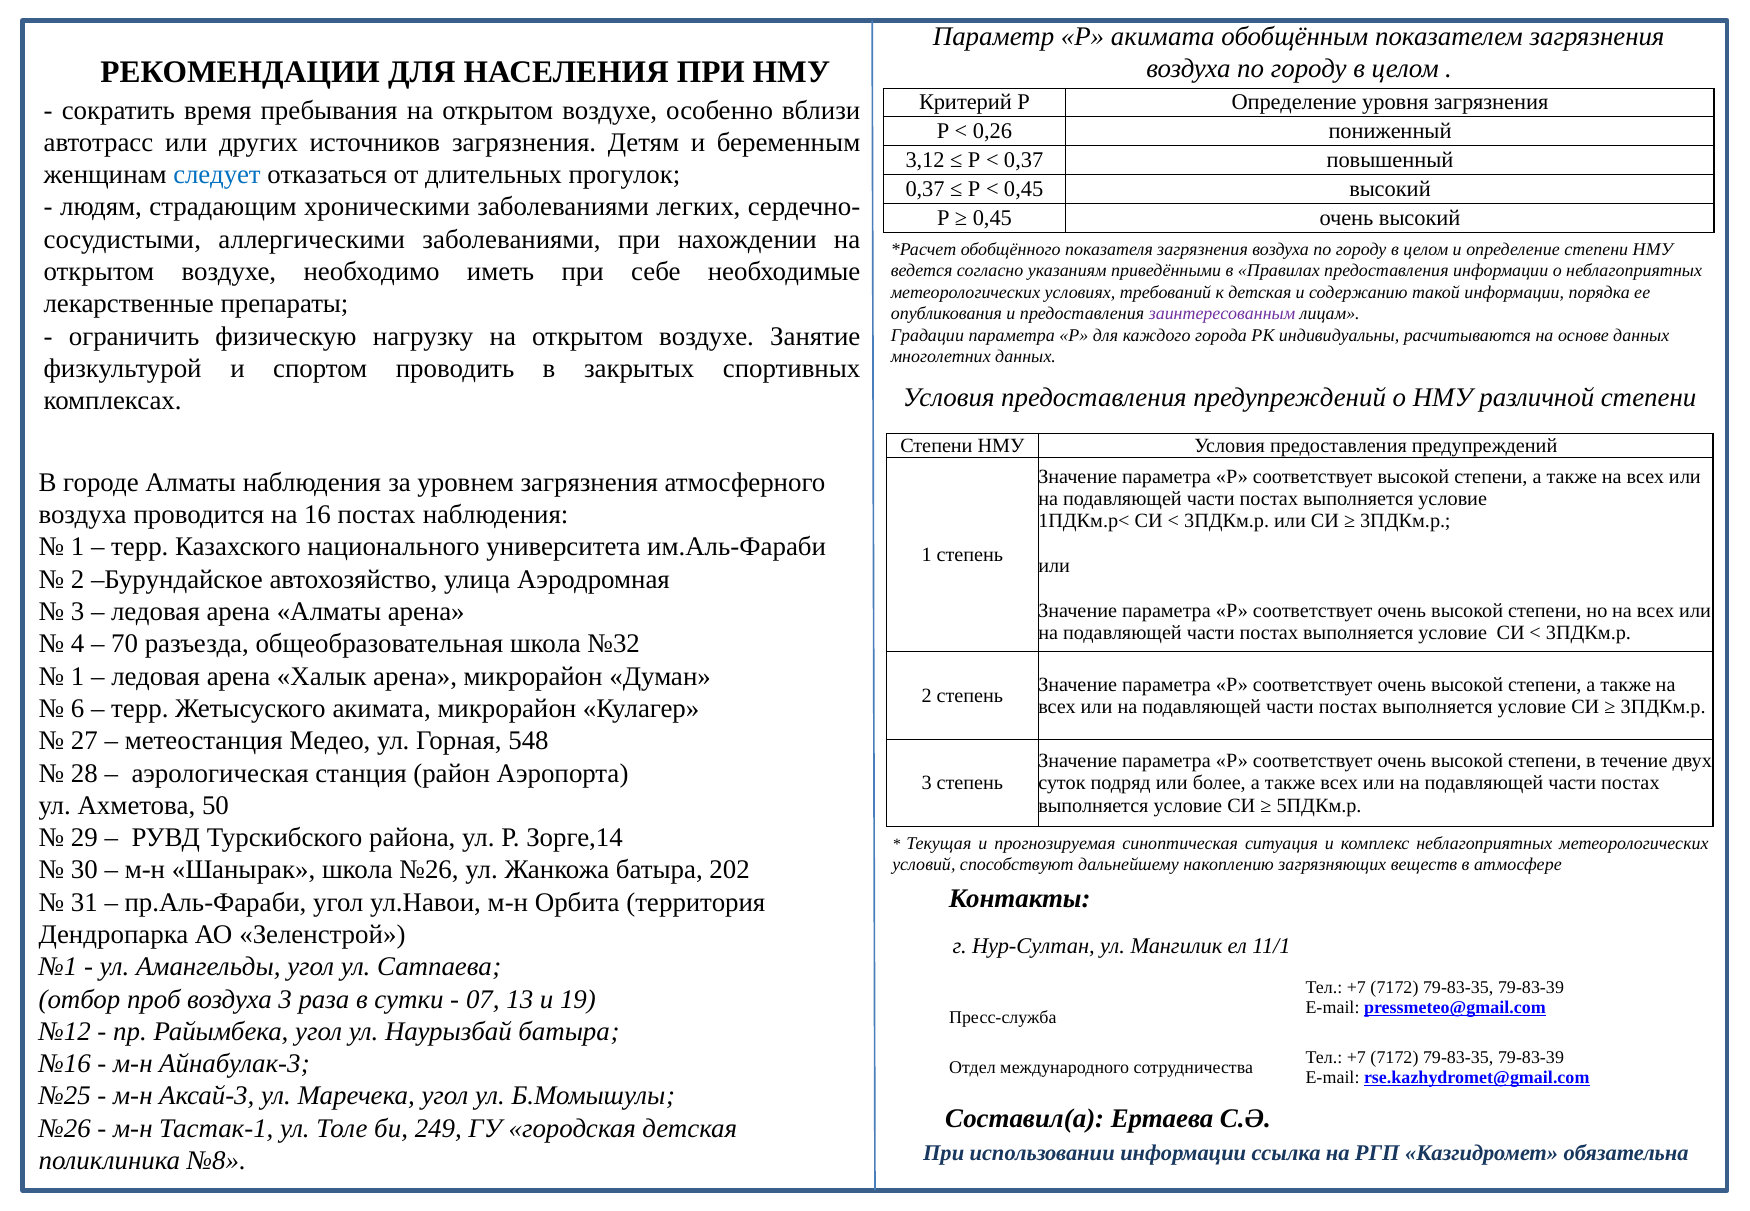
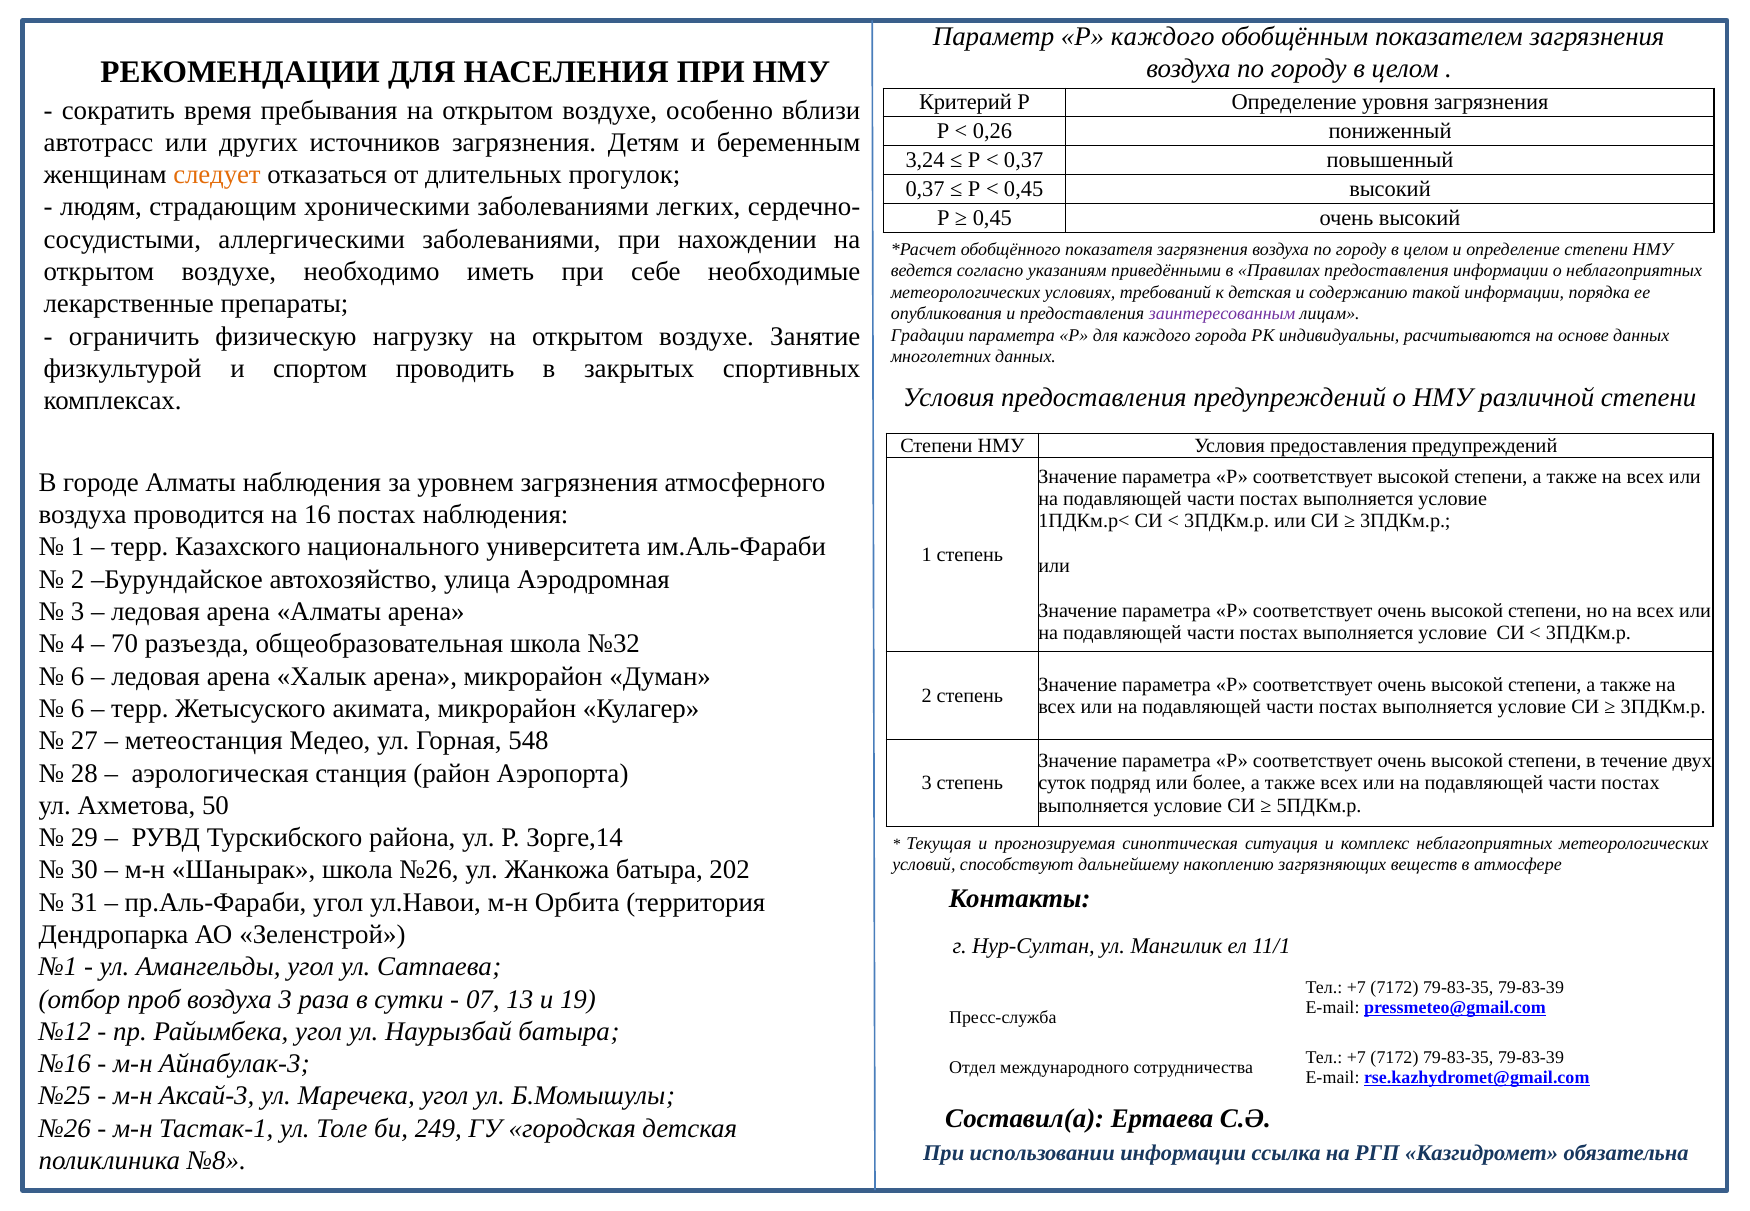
Р акимата: акимата -> каждого
3,12: 3,12 -> 3,24
следует colour: blue -> orange
1 at (78, 677): 1 -> 6
